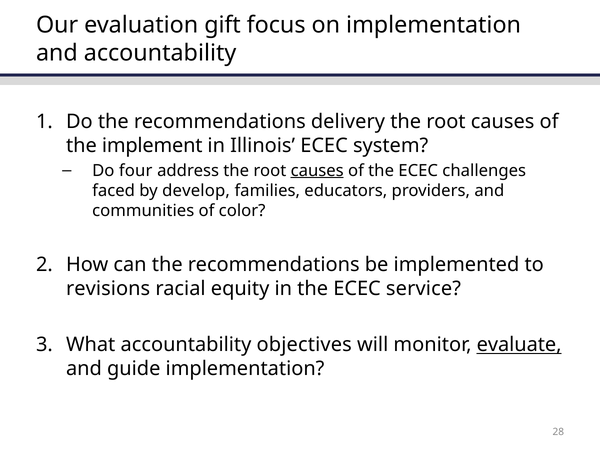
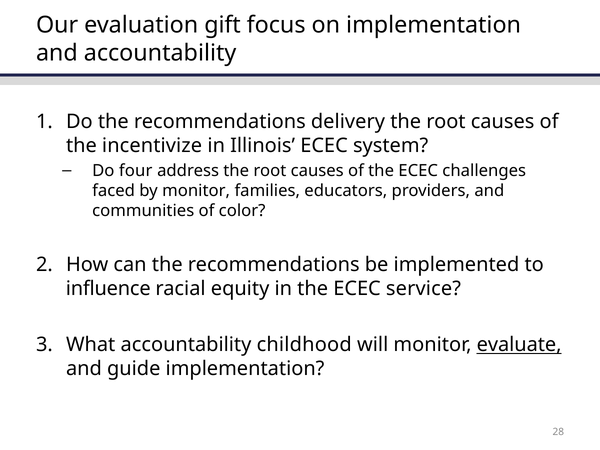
implement: implement -> incentivize
causes at (317, 171) underline: present -> none
by develop: develop -> monitor
revisions: revisions -> influence
objectives: objectives -> childhood
